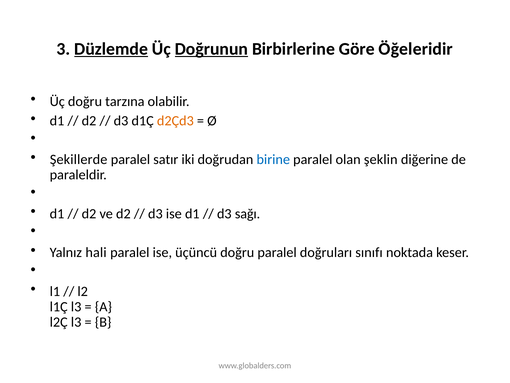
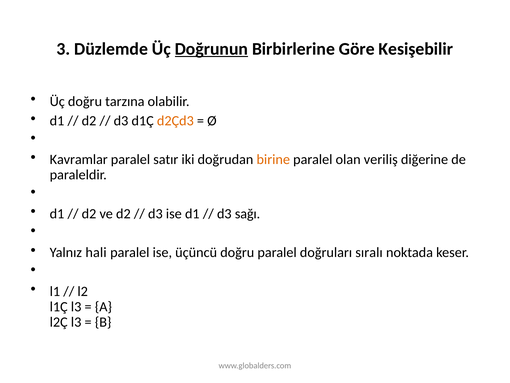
Düzlemde underline: present -> none
Öğeleridir: Öğeleridir -> Kesişebilir
Şekillerde: Şekillerde -> Kavramlar
birine colour: blue -> orange
şeklin: şeklin -> veriliş
sınıfı: sınıfı -> sıralı
